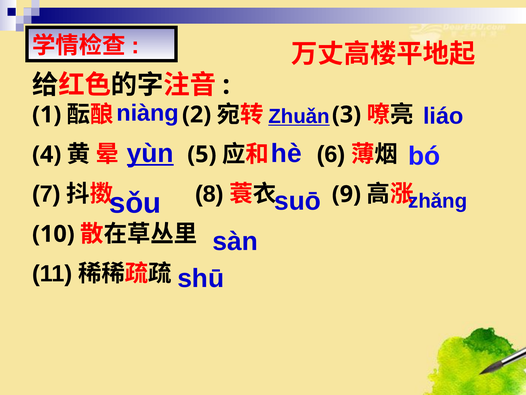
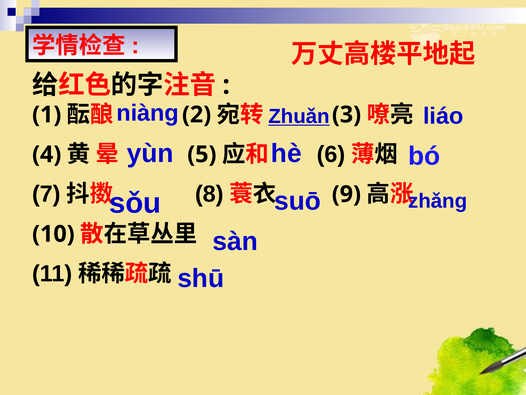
yùn underline: present -> none
